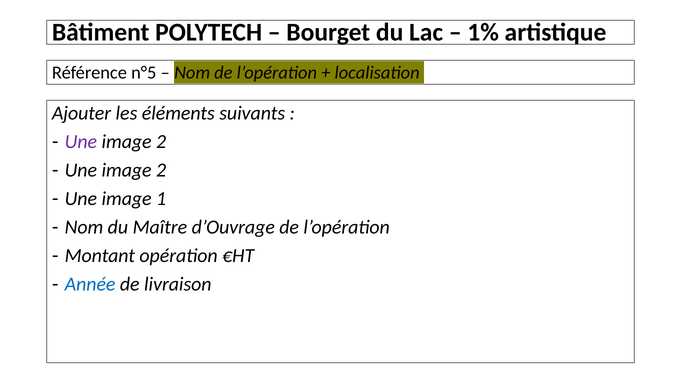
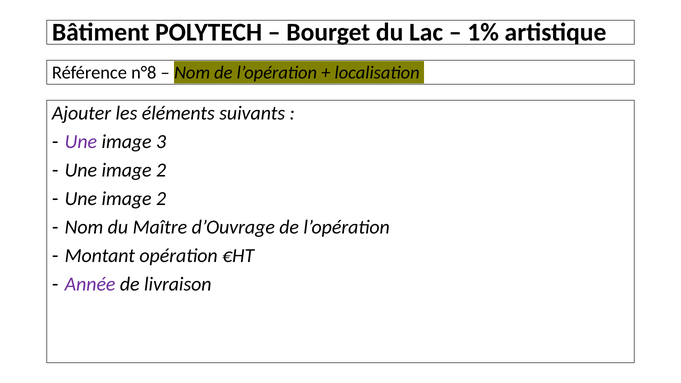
n°5: n°5 -> n°8
2 at (161, 142): 2 -> 3
1 at (161, 199): 1 -> 2
Année colour: blue -> purple
